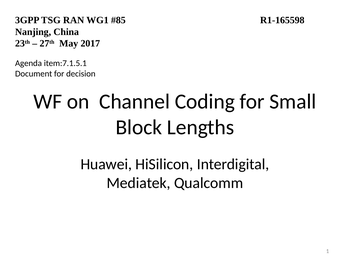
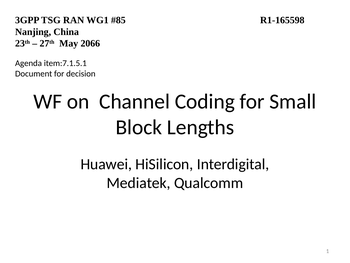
2017: 2017 -> 2066
